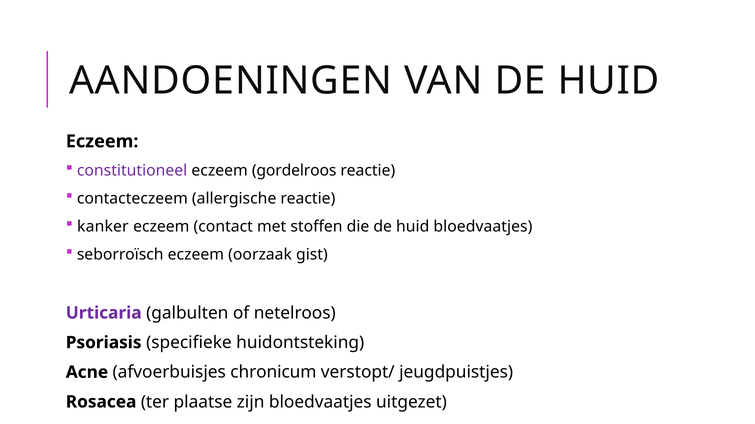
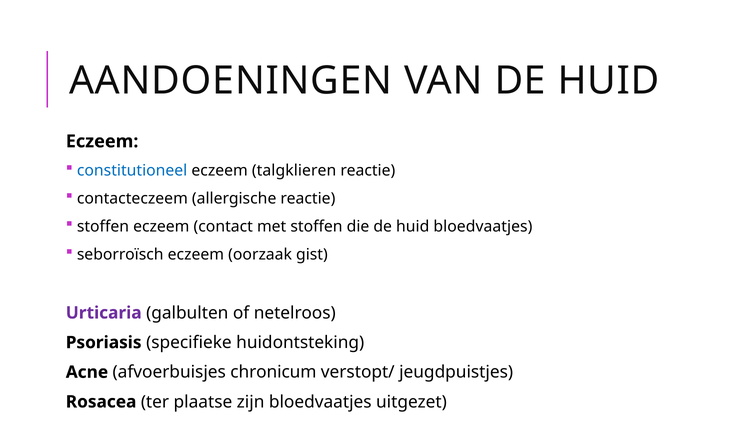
constitutioneel colour: purple -> blue
gordelroos: gordelroos -> talgklieren
kanker at (103, 227): kanker -> stoffen
